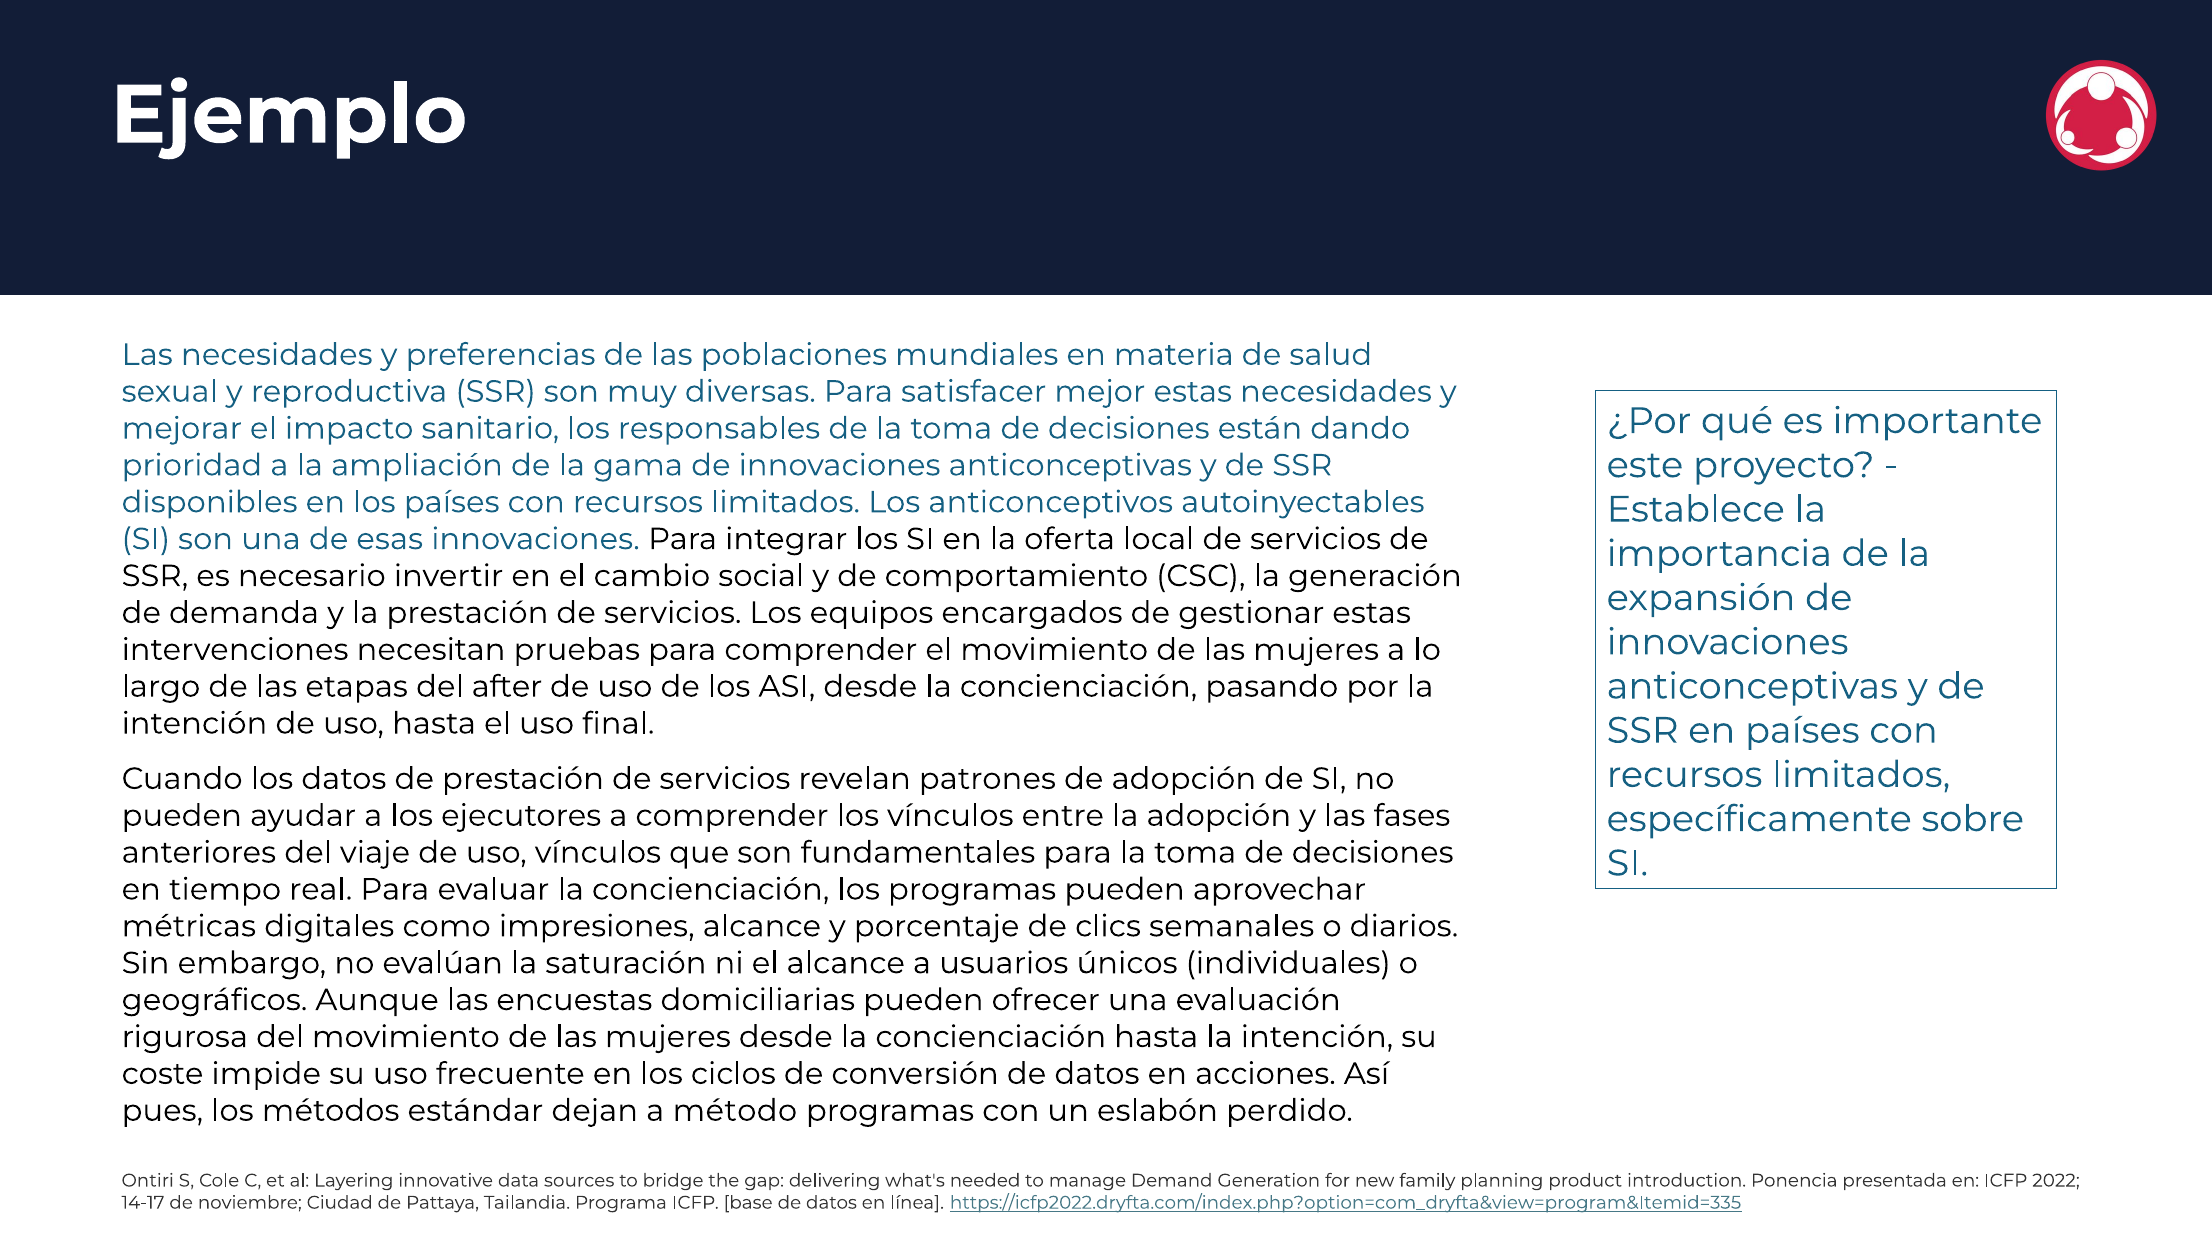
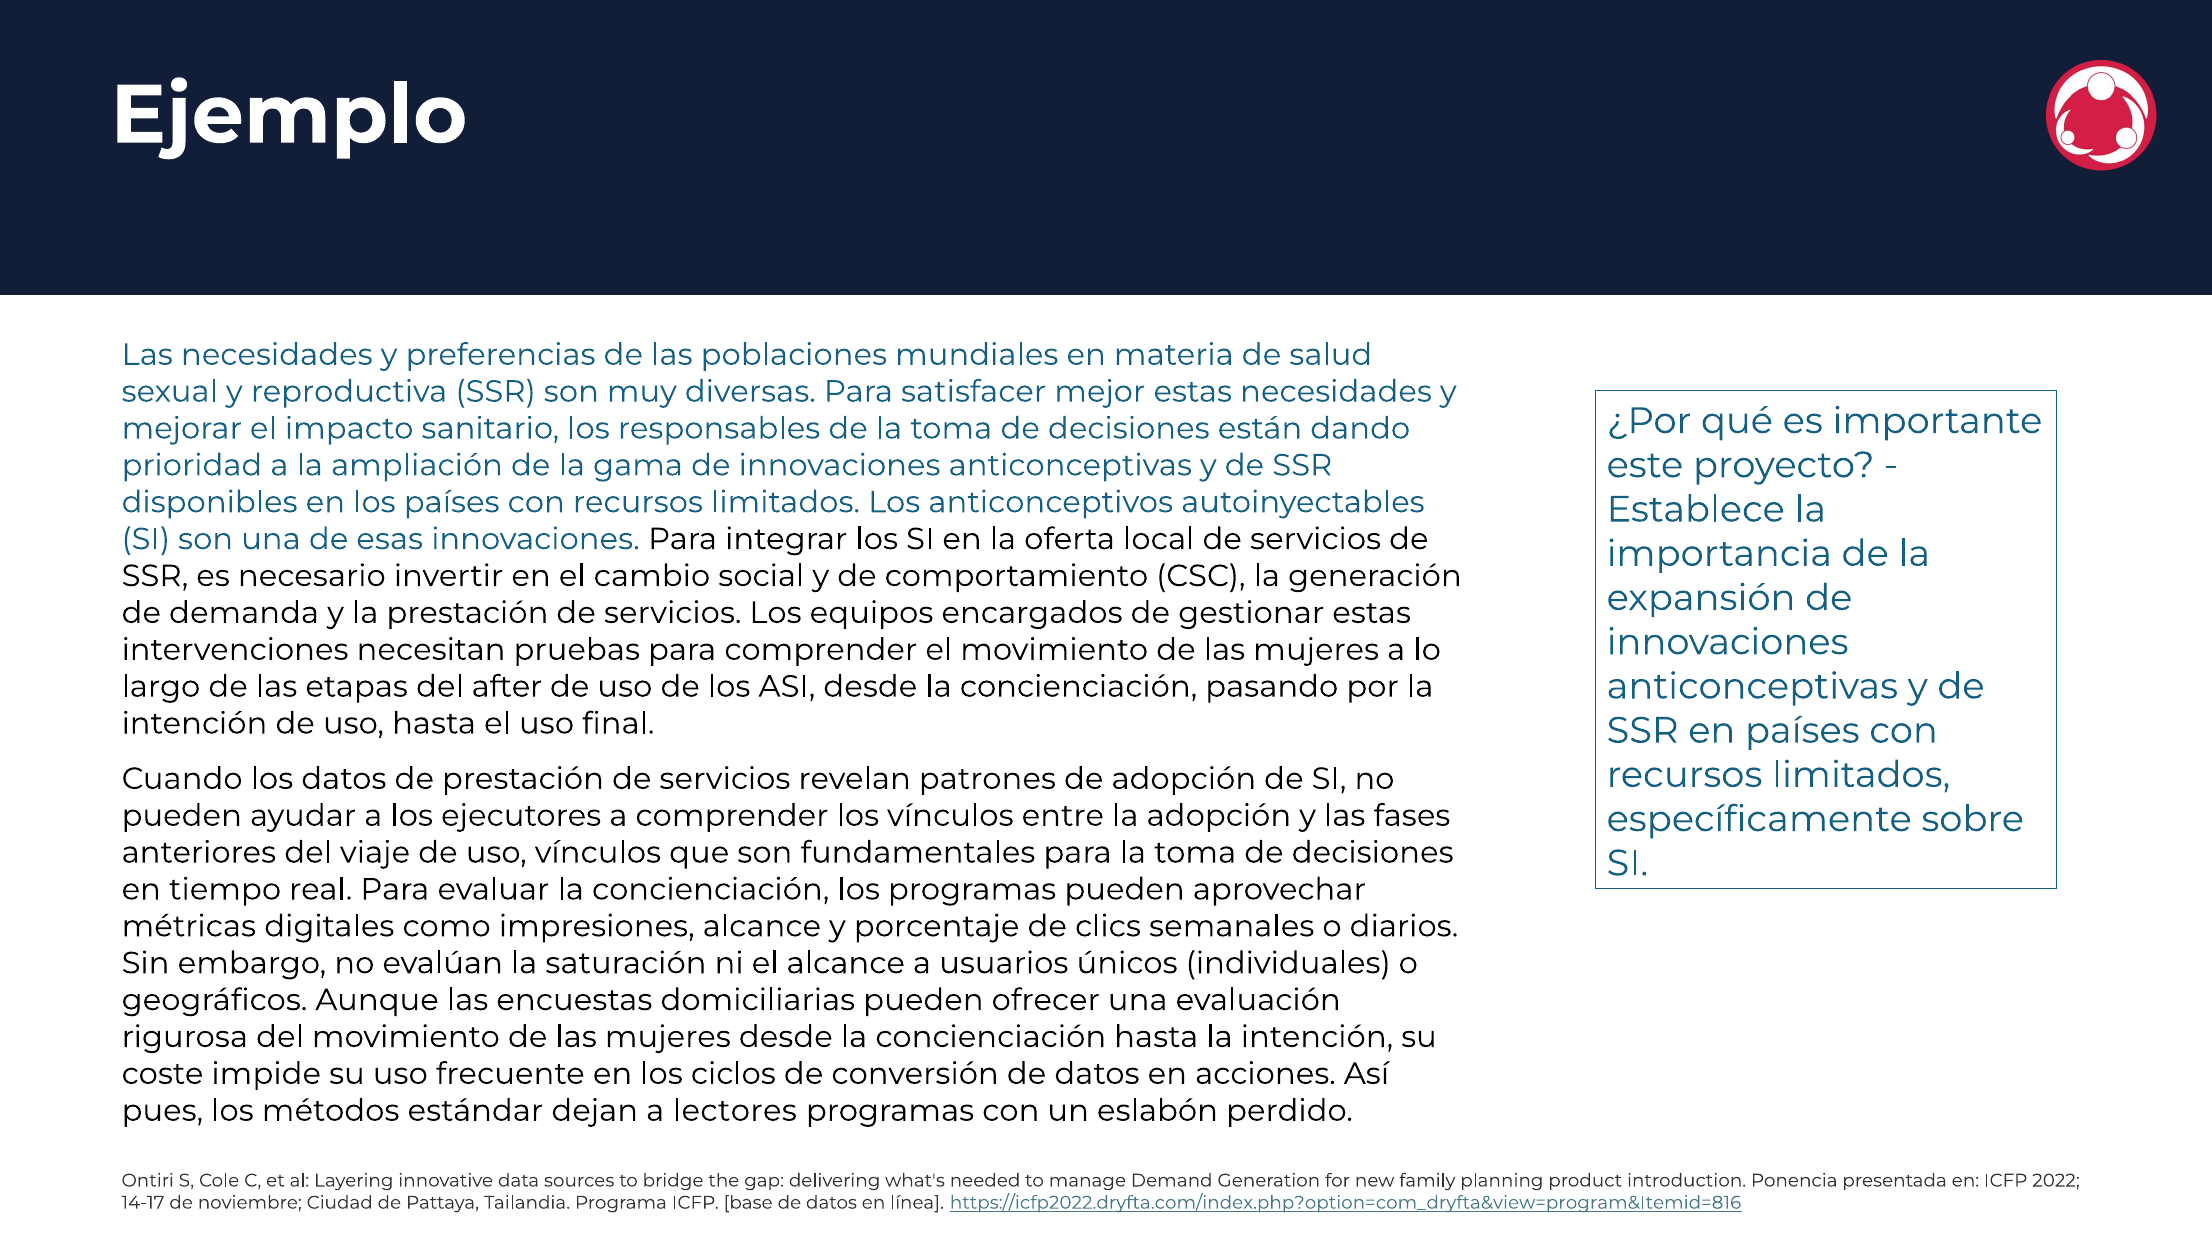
método: método -> lectores
https://icfp2022.dryfta.com/index.php?option=com_dryfta&view=program&Itemid=335: https://icfp2022.dryfta.com/index.php?option=com_dryfta&view=program&Itemid=335 -> https://icfp2022.dryfta.com/index.php?option=com_dryfta&view=program&Itemid=816
